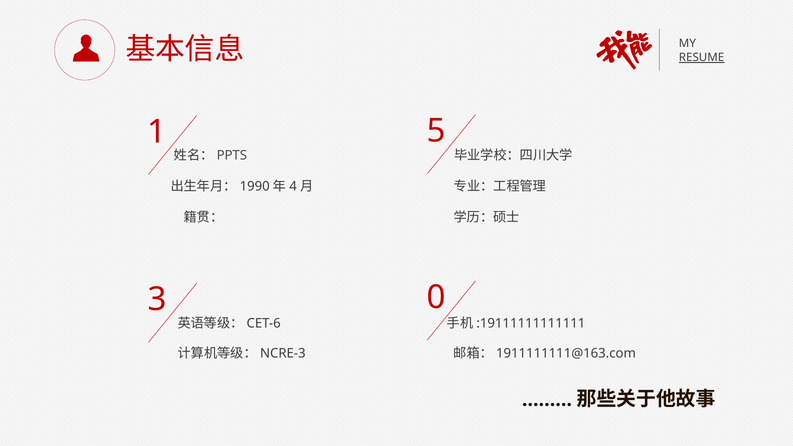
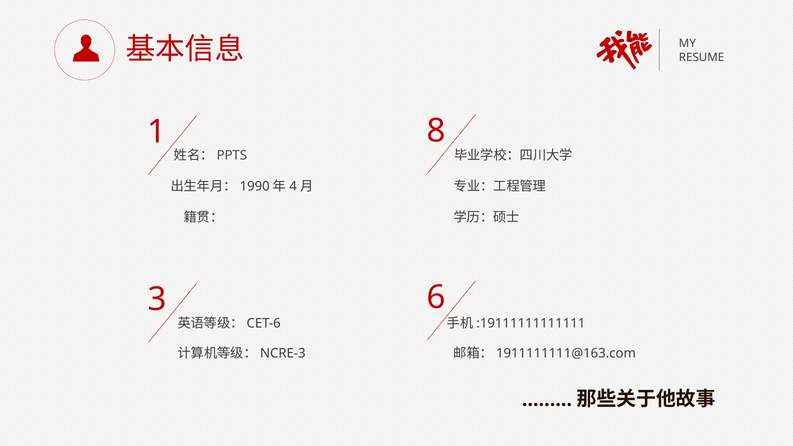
RESUME underline: present -> none
5: 5 -> 8
0: 0 -> 6
